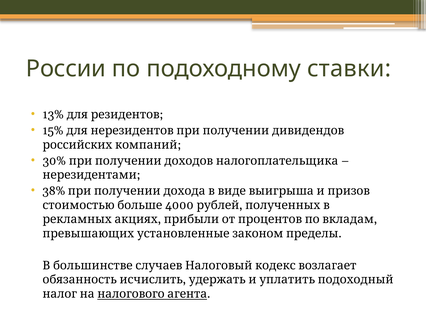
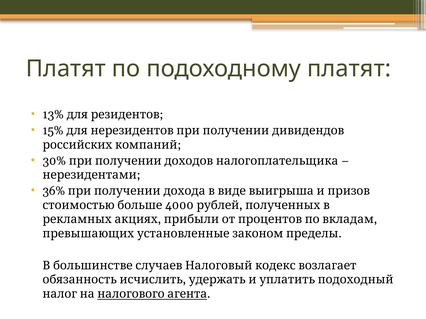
России at (66, 69): России -> Платят
подоходному ставки: ставки -> платят
38%: 38% -> 36%
